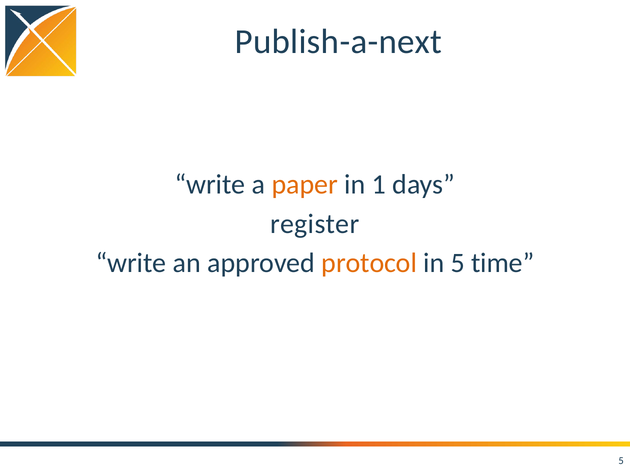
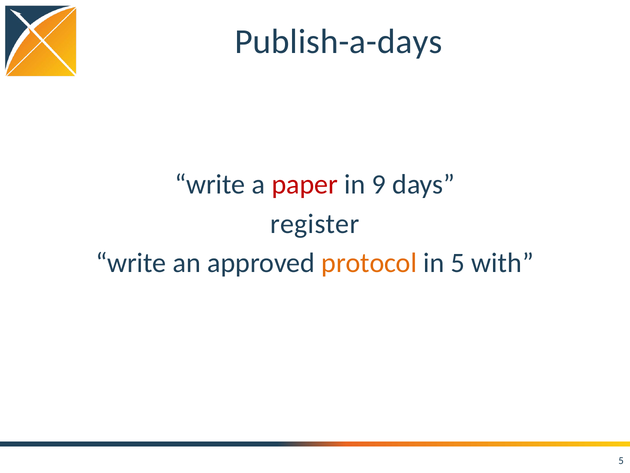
Publish-a-next: Publish-a-next -> Publish-a-days
paper colour: orange -> red
1: 1 -> 9
time: time -> with
